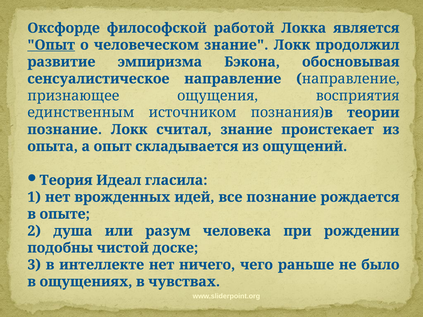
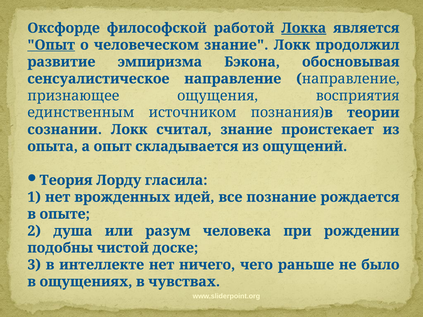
Локка underline: none -> present
познание at (65, 130): познание -> сознании
Идеал: Идеал -> Лорду
